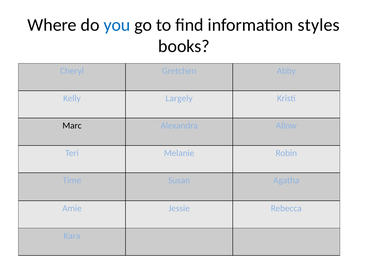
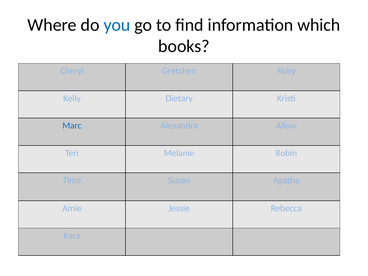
styles: styles -> which
Largely: Largely -> Dietary
Marc colour: black -> blue
